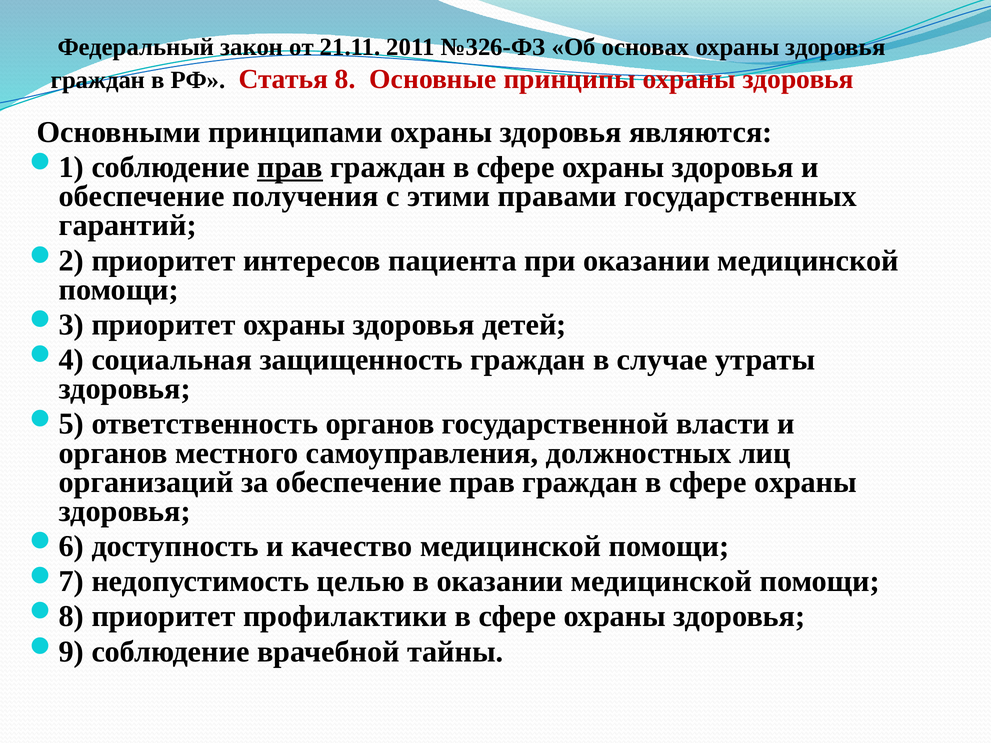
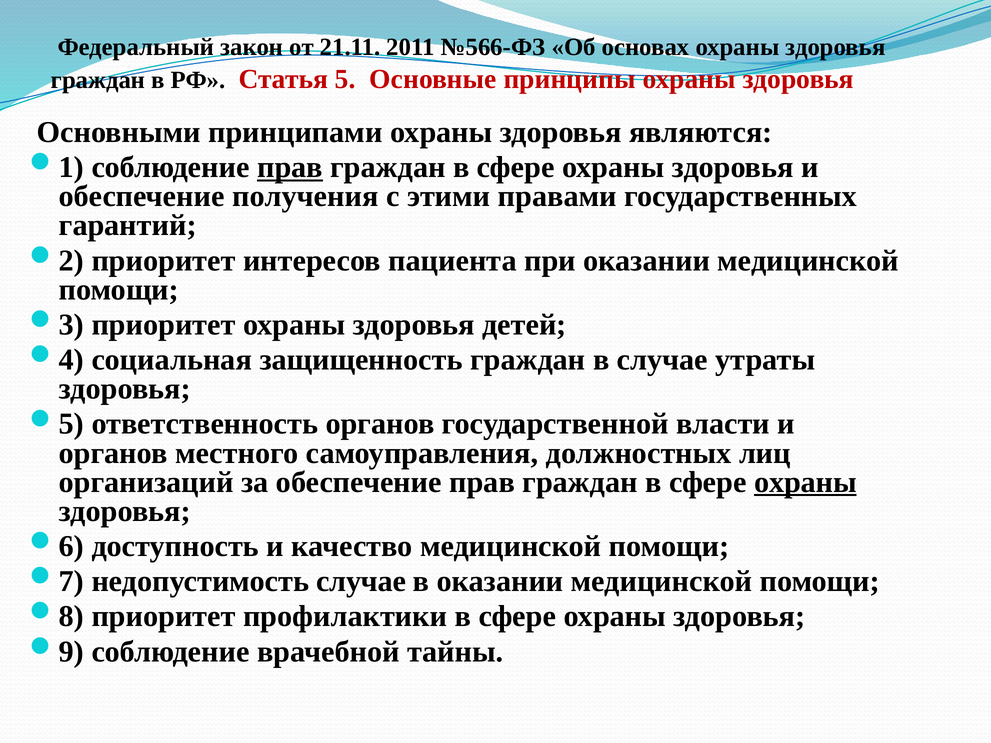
№326-ФЗ: №326-ФЗ -> №566-ФЗ
8: 8 -> 5
охраны at (805, 482) underline: none -> present
недопустимость целью: целью -> случае
